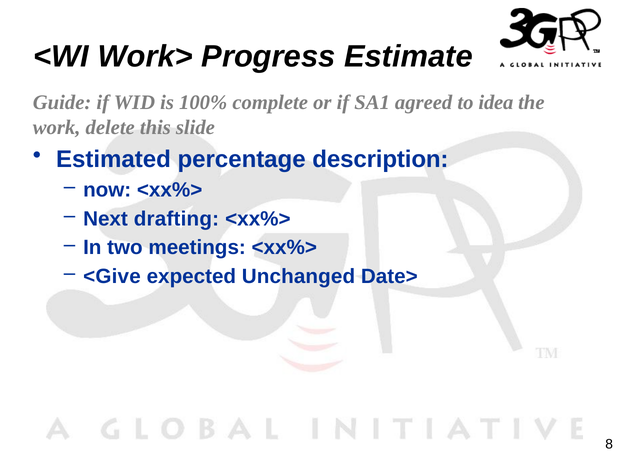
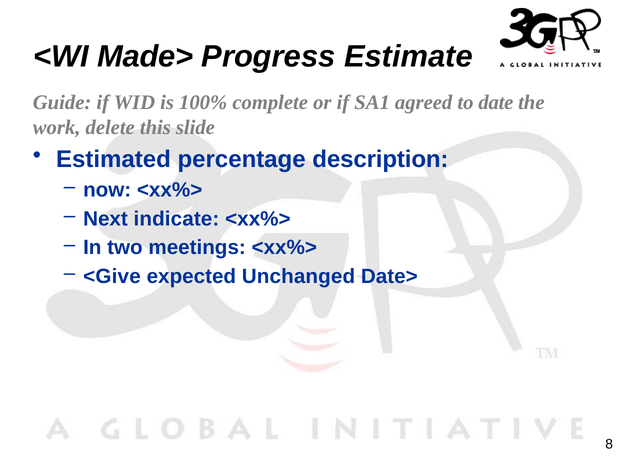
Work>: Work> -> Made>
idea: idea -> date
drafting: drafting -> indicate
